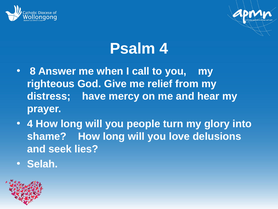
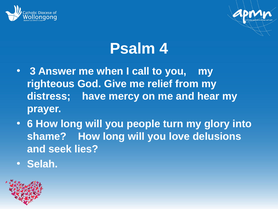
8: 8 -> 3
4 at (30, 124): 4 -> 6
